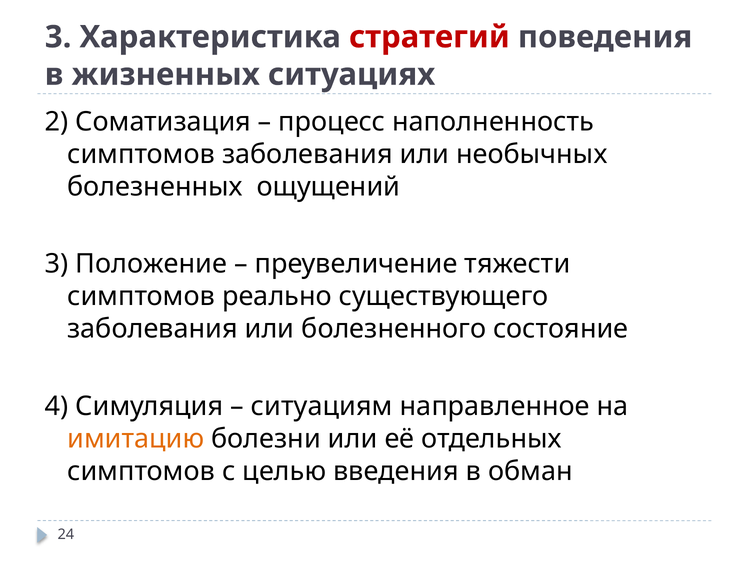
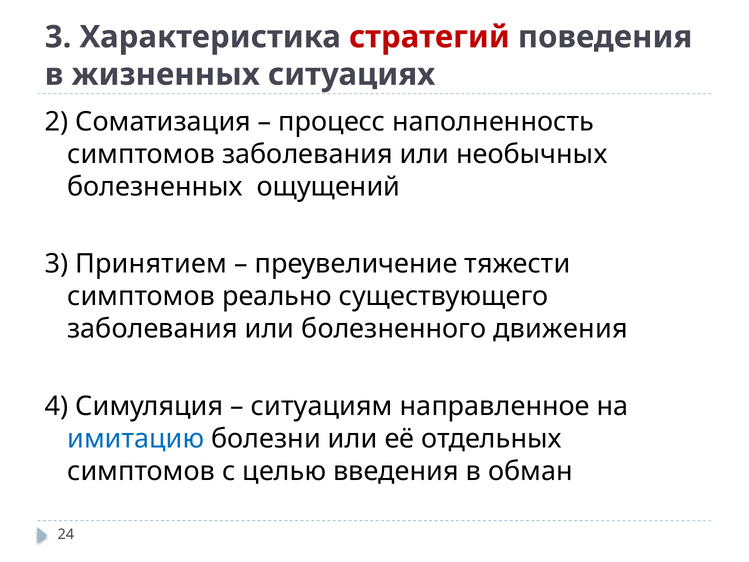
Положение: Положение -> Принятием
состояние: состояние -> движения
имитацию colour: orange -> blue
